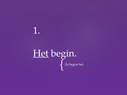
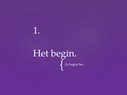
Het at (41, 53) underline: present -> none
